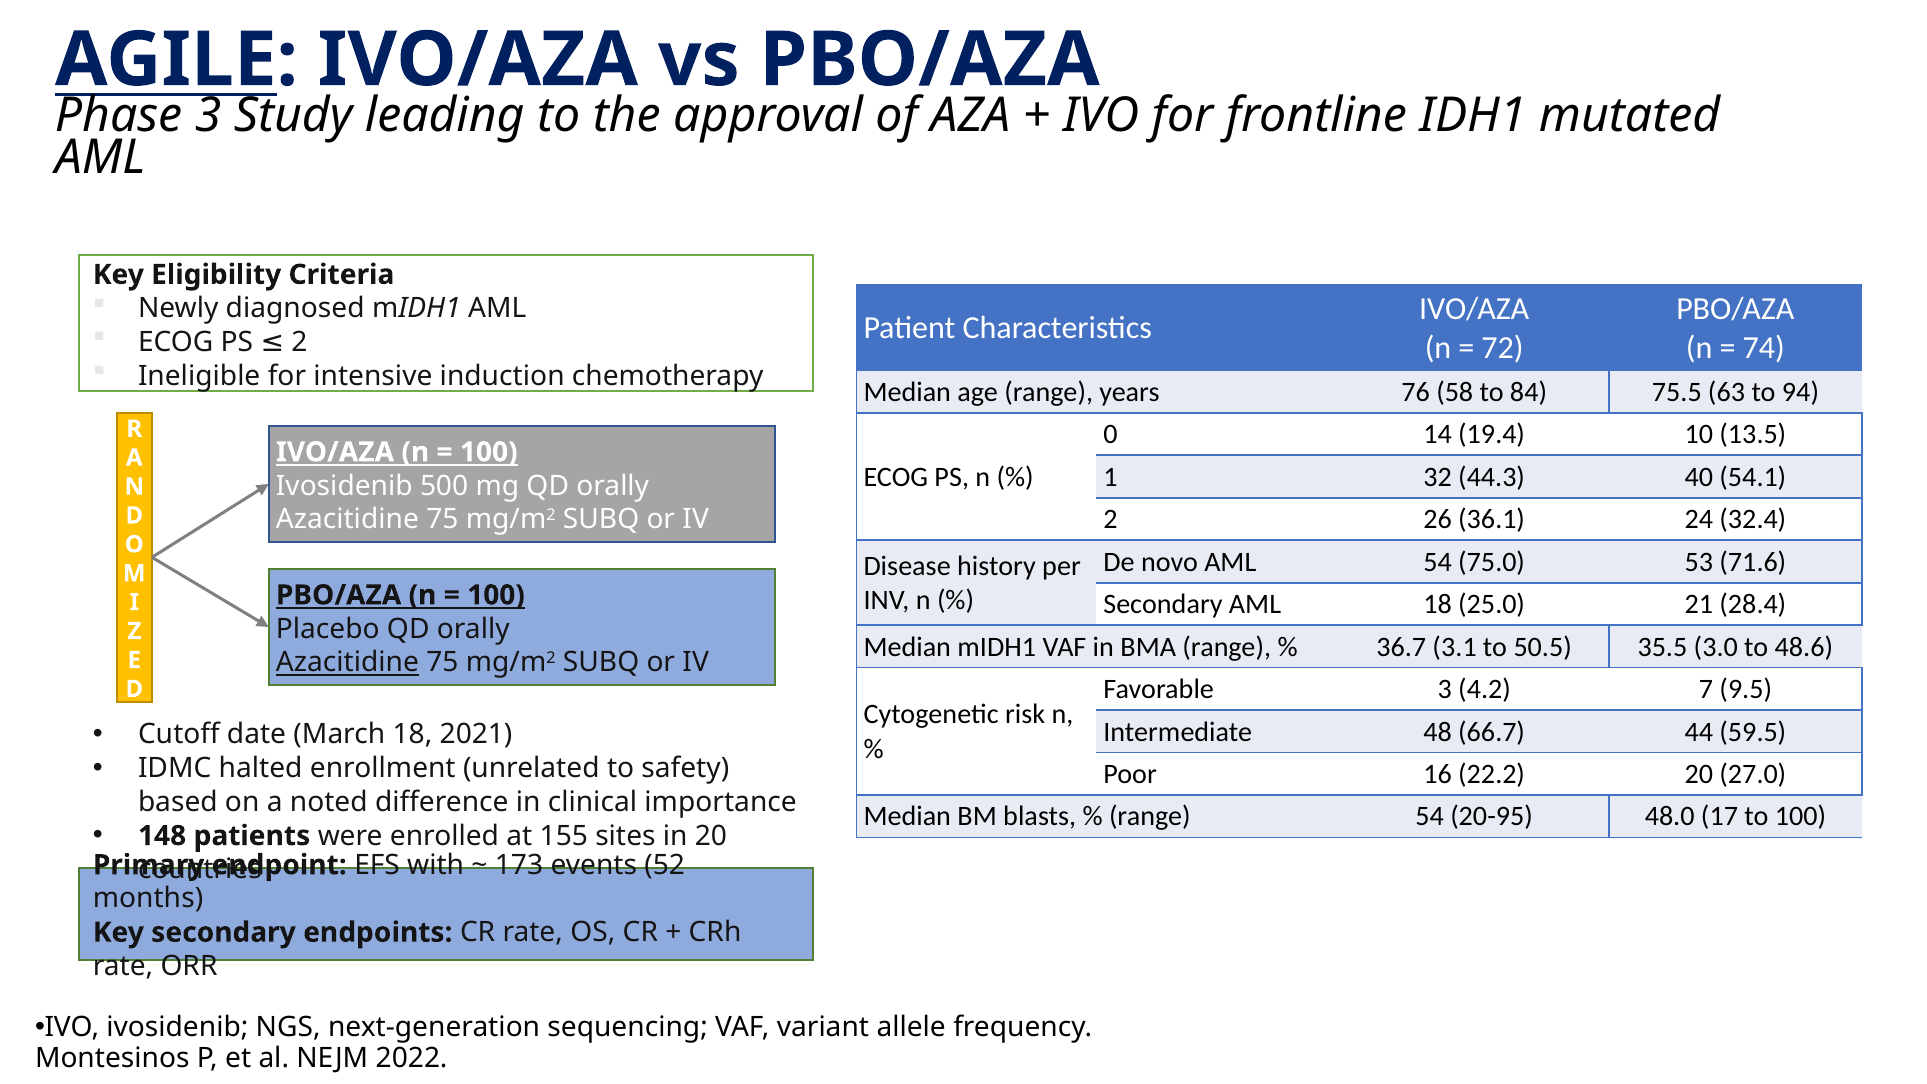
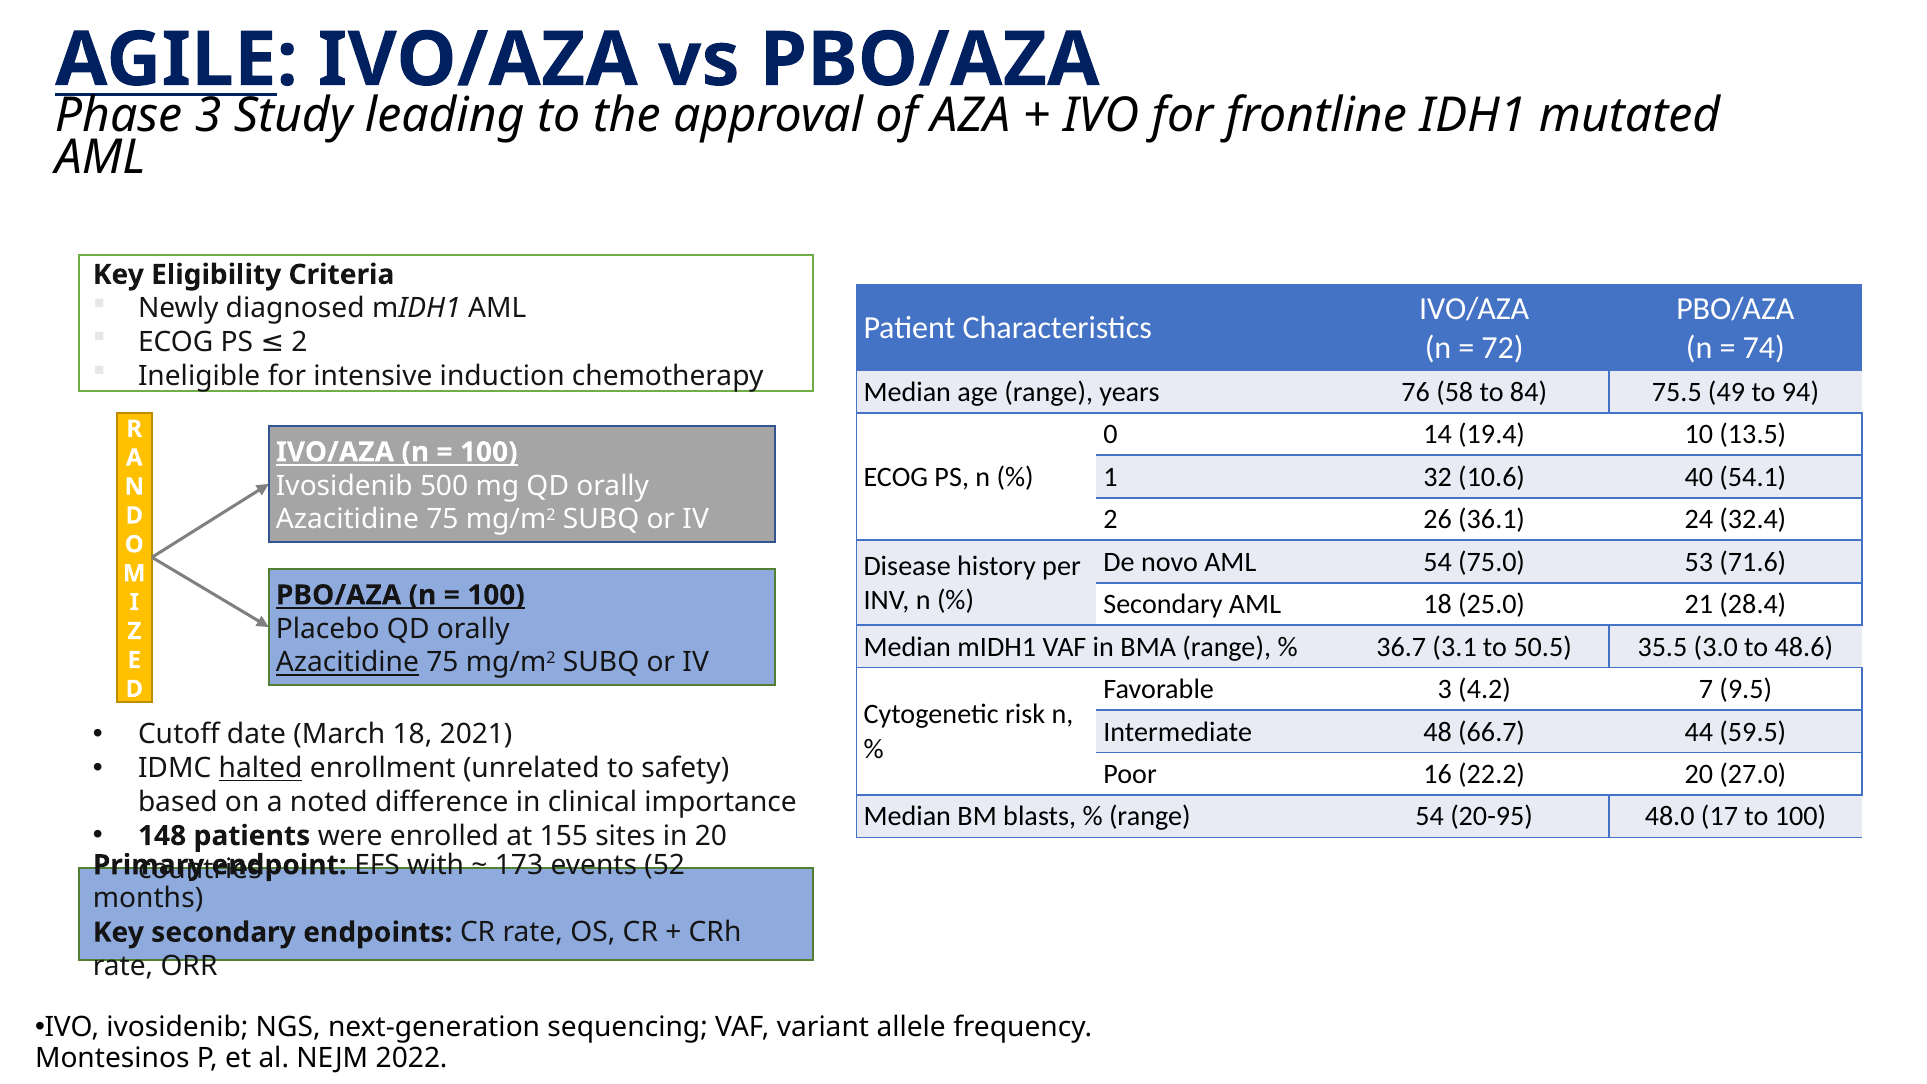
63: 63 -> 49
44.3: 44.3 -> 10.6
halted underline: none -> present
